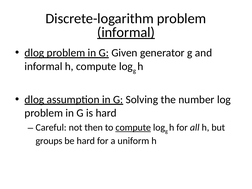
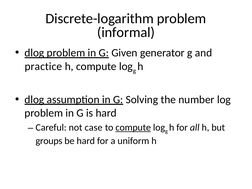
informal at (126, 32) underline: present -> none
informal at (43, 66): informal -> practice
then: then -> case
